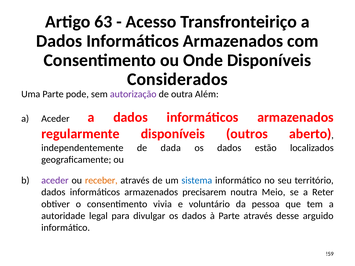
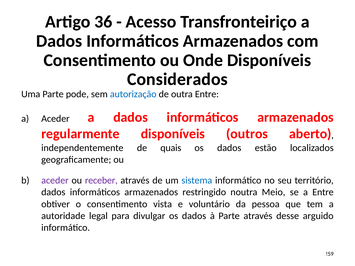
63: 63 -> 36
autorização colour: purple -> blue
outra Além: Além -> Entre
dada: dada -> quais
receber colour: orange -> purple
precisarem: precisarem -> restringido
a Reter: Reter -> Entre
vivia: vivia -> vista
